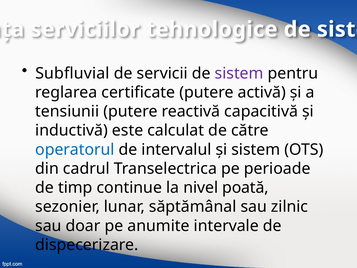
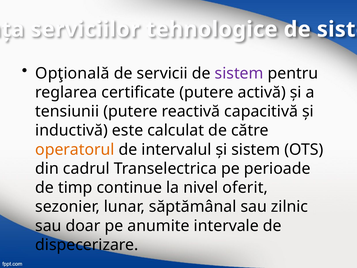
Subfluvial: Subfluvial -> Opţională
operatorul colour: blue -> orange
poată: poată -> oferit
